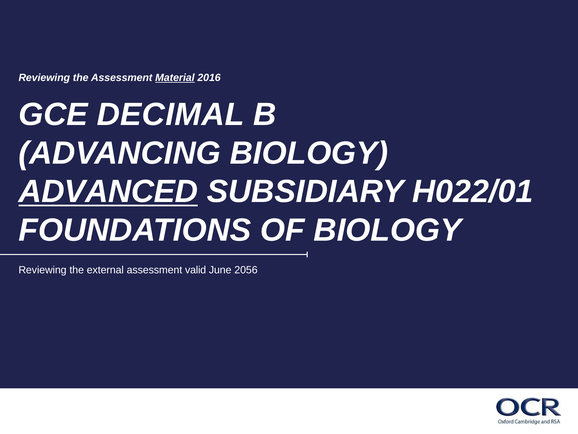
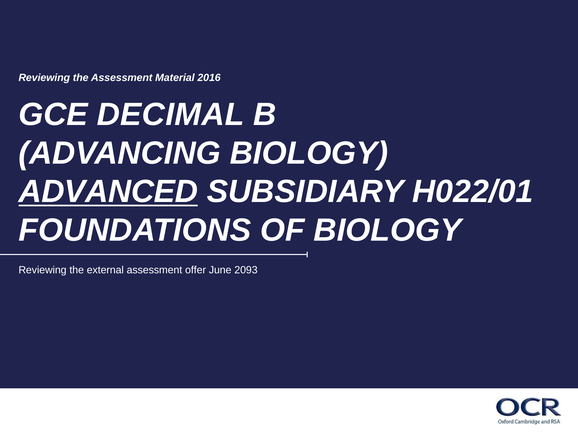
Material underline: present -> none
valid: valid -> offer
2056: 2056 -> 2093
